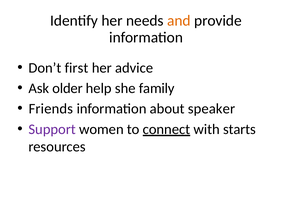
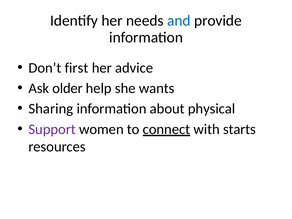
and colour: orange -> blue
family: family -> wants
Friends: Friends -> Sharing
speaker: speaker -> physical
